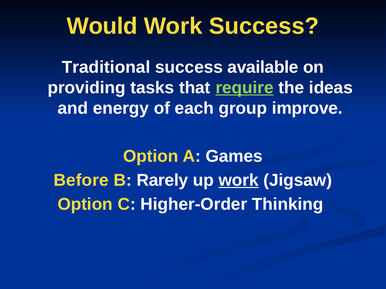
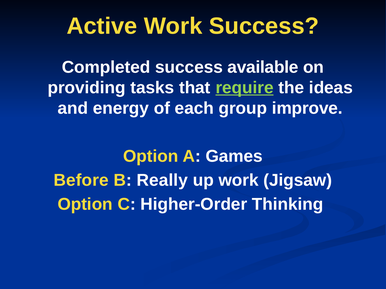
Would: Would -> Active
Traditional: Traditional -> Completed
Rarely: Rarely -> Really
work at (239, 181) underline: present -> none
